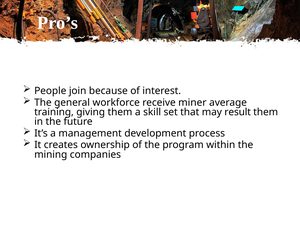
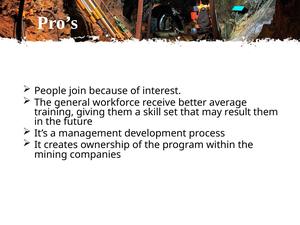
miner: miner -> better
